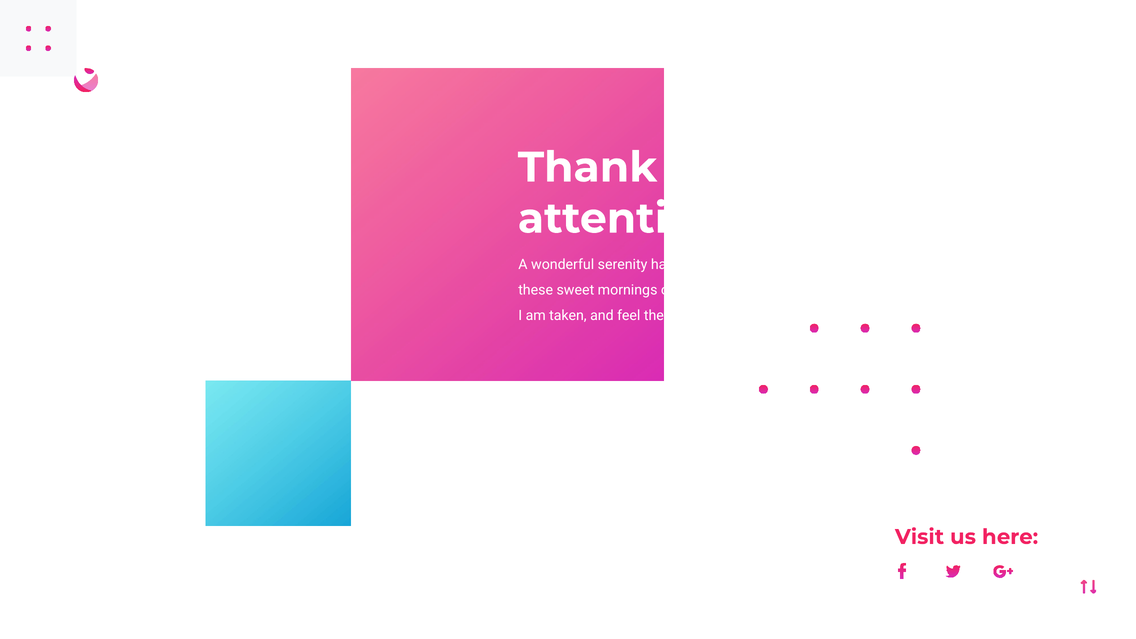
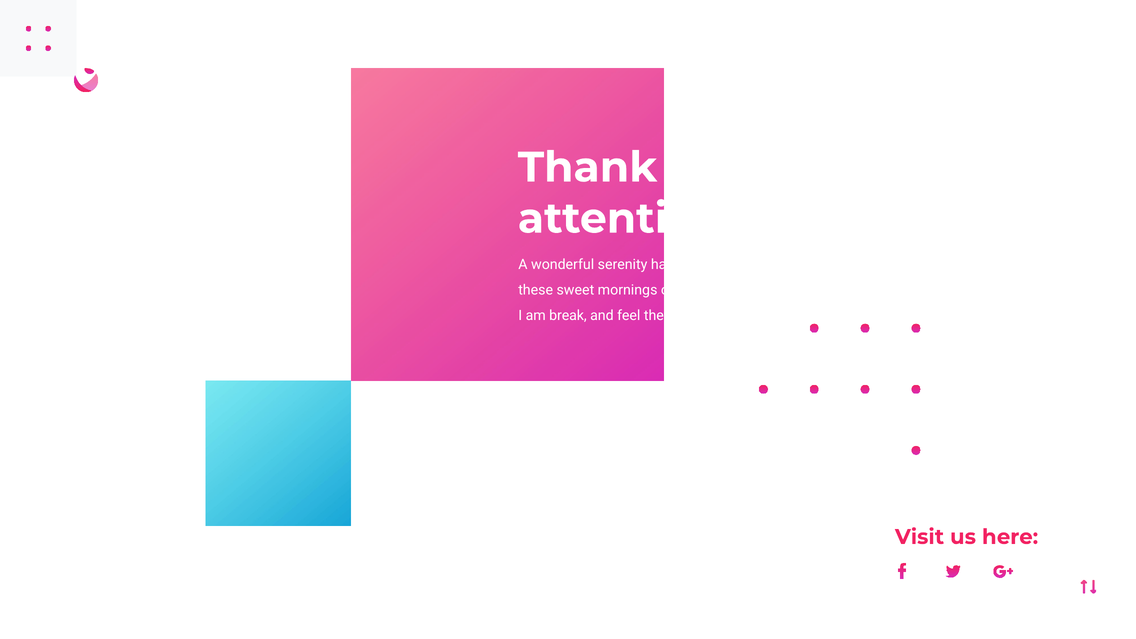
am taken: taken -> break
